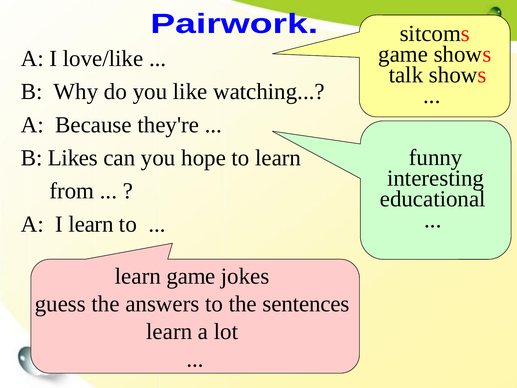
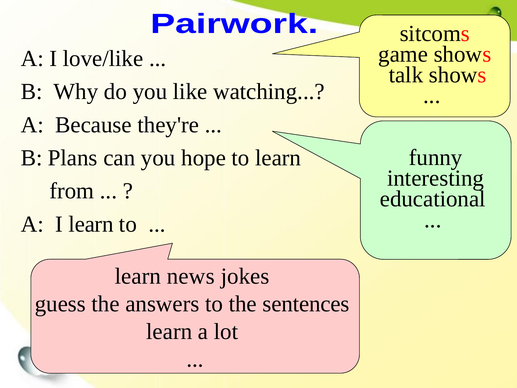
Likes: Likes -> Plans
learn game: game -> news
